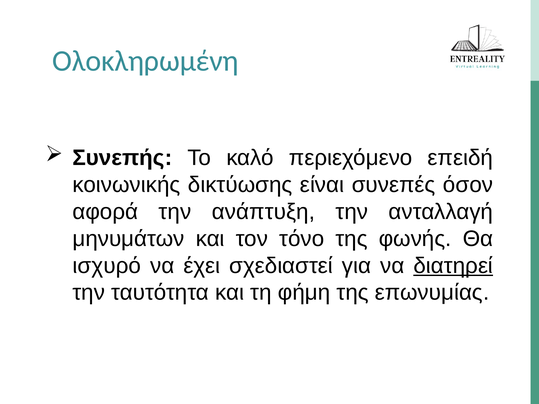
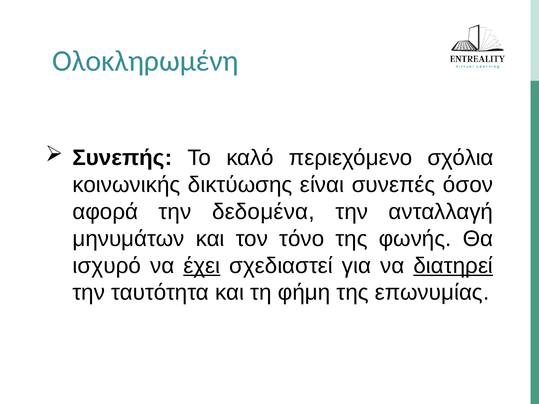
επειδή: επειδή -> σχόλια
ανάπτυξη: ανάπτυξη -> δεδομένα
έχει underline: none -> present
